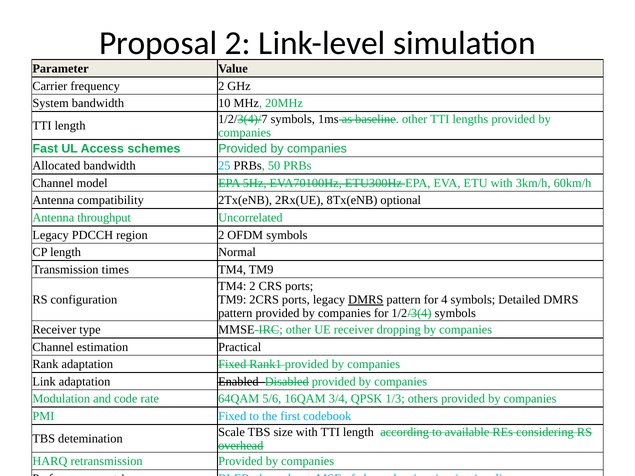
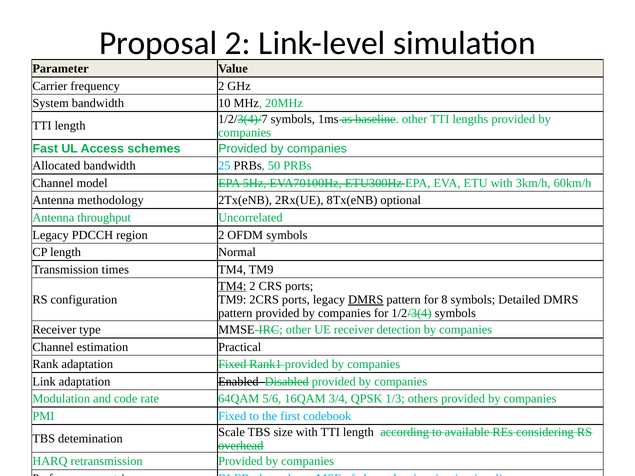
compatibility: compatibility -> methodology
TM4 at (232, 286) underline: none -> present
4: 4 -> 8
dropping: dropping -> detection
